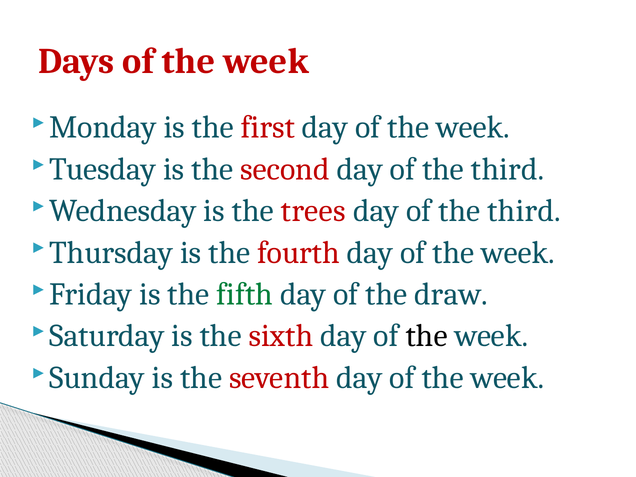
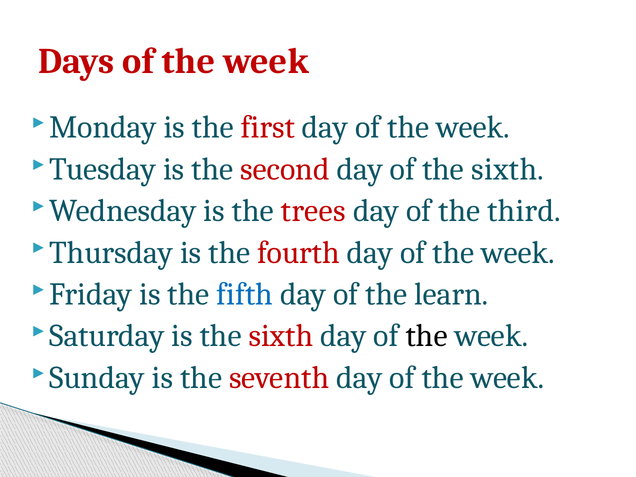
third at (508, 169): third -> sixth
fifth colour: green -> blue
draw: draw -> learn
